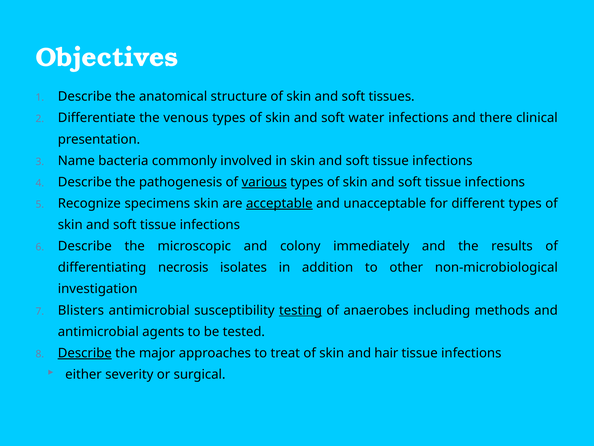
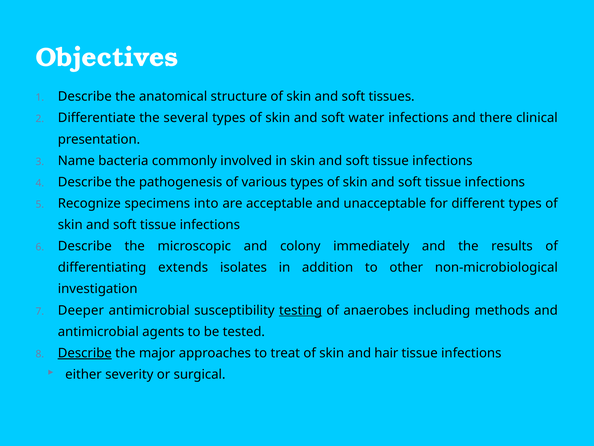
venous: venous -> several
various underline: present -> none
specimens skin: skin -> into
acceptable underline: present -> none
necrosis: necrosis -> extends
Blisters: Blisters -> Deeper
